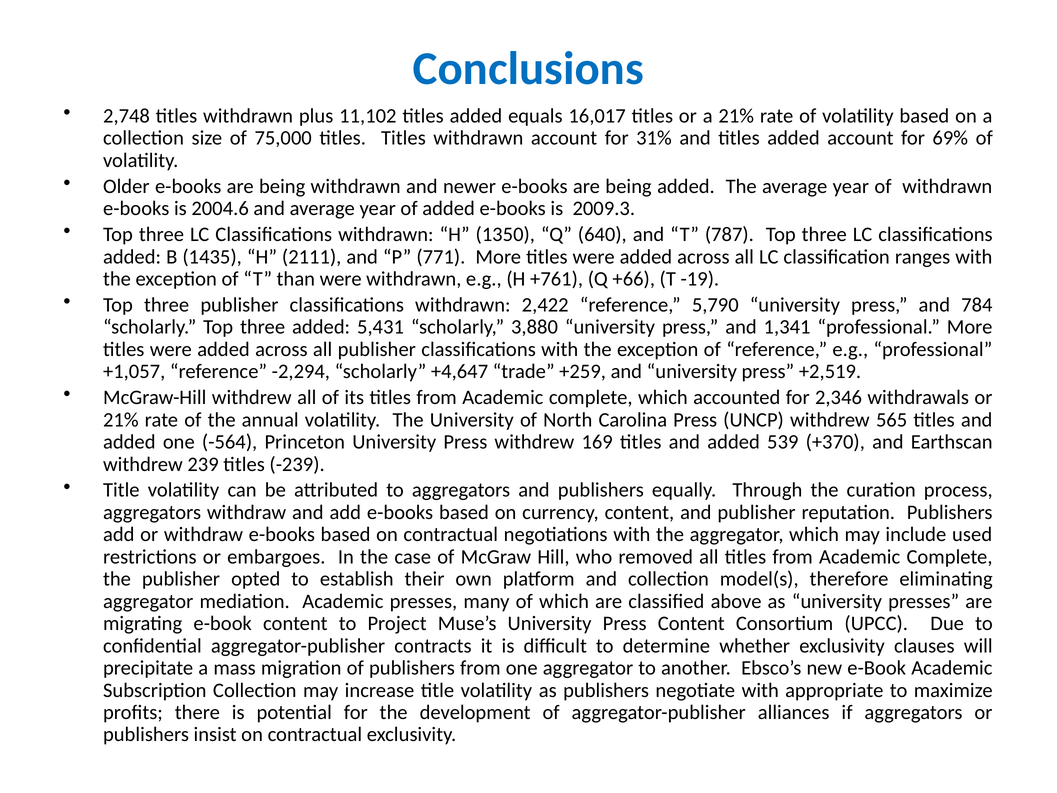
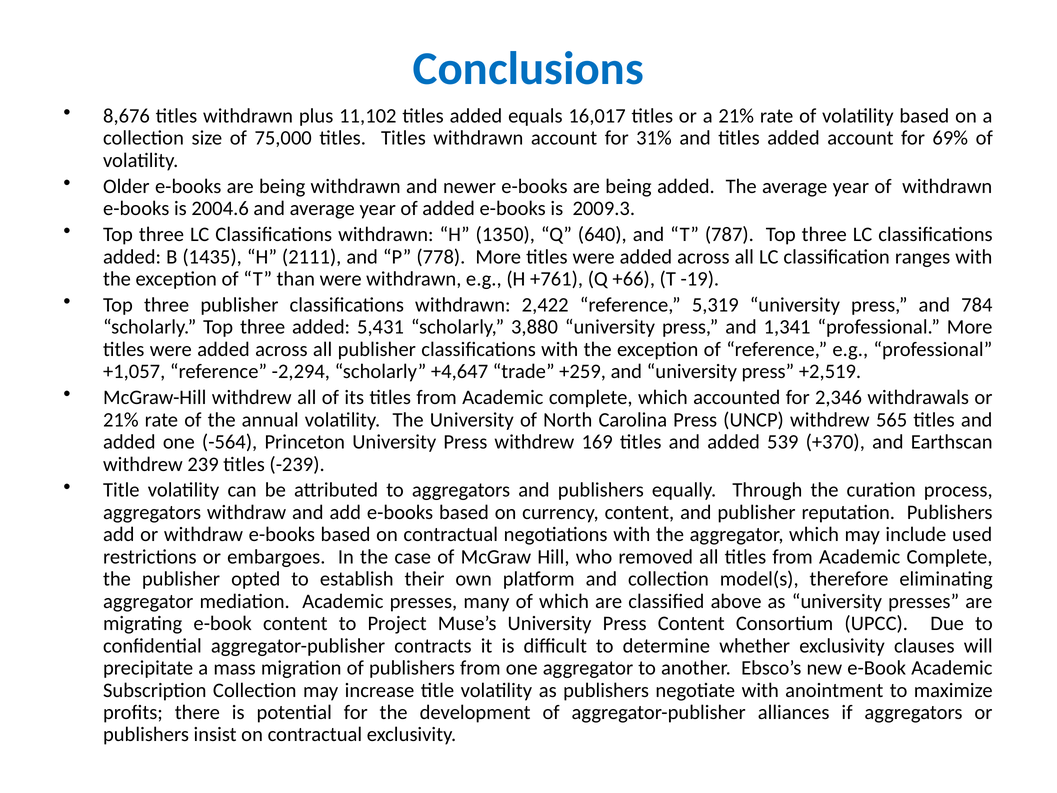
2,748: 2,748 -> 8,676
771: 771 -> 778
5,790: 5,790 -> 5,319
appropriate: appropriate -> anointment
